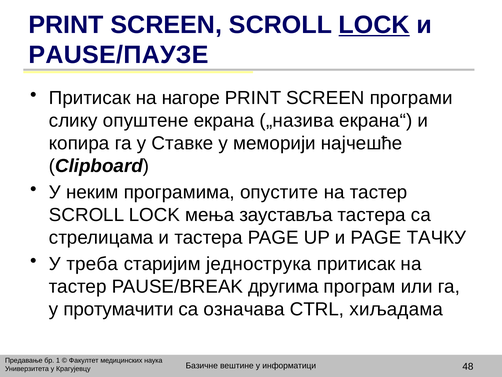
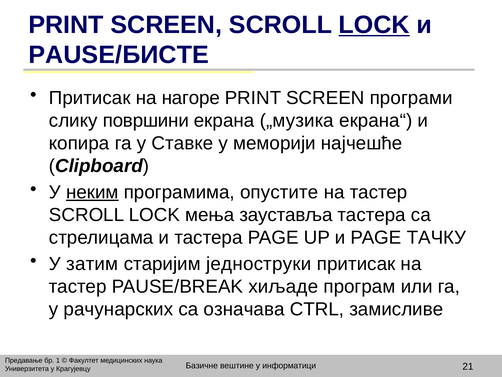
PAUSE/ПАУЗЕ: PAUSE/ПАУЗЕ -> PAUSE/БИСТЕ
опуштене: опуштене -> површини
„назива: „назива -> „музика
неким underline: none -> present
треба: треба -> затим
једнострука: једнострука -> једноструки
другима: другима -> хиљаде
протумачити: протумачити -> рачунарских
хиљадама: хиљадама -> замисливе
48: 48 -> 21
